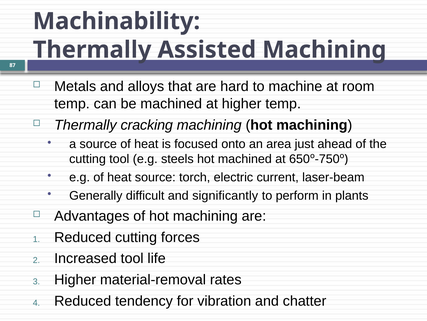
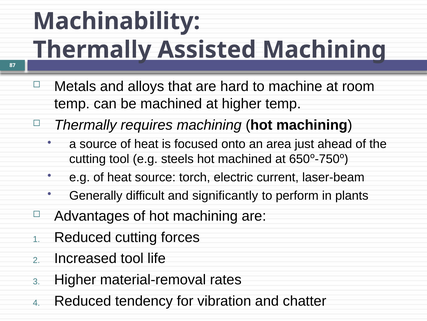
cracking: cracking -> requires
